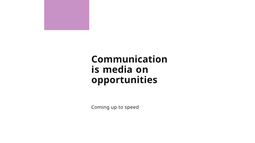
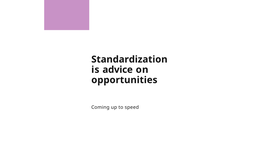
Communication: Communication -> Standardization
media: media -> advice
